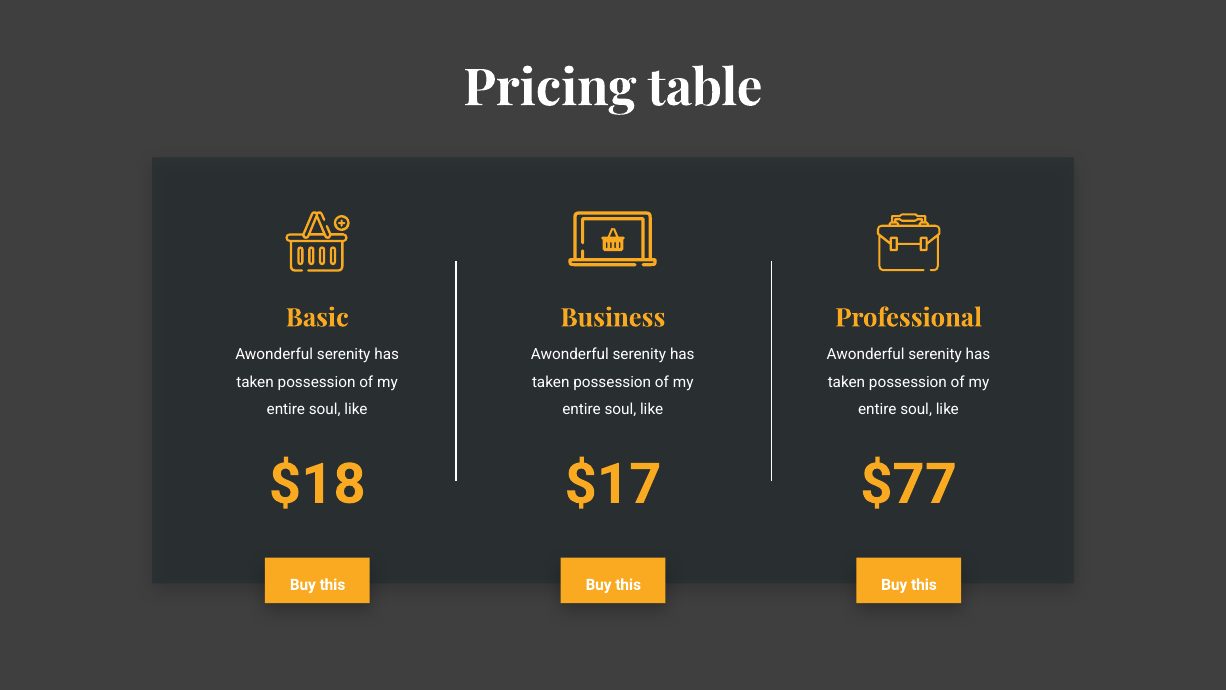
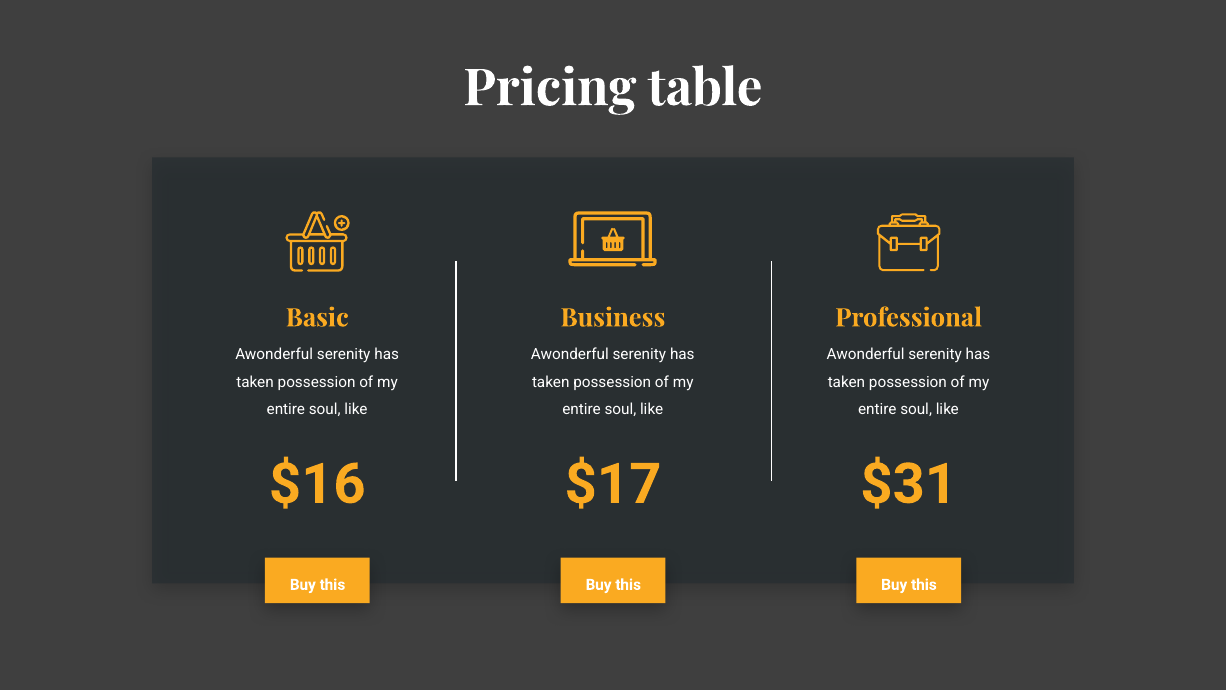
$18: $18 -> $16
$77: $77 -> $31
